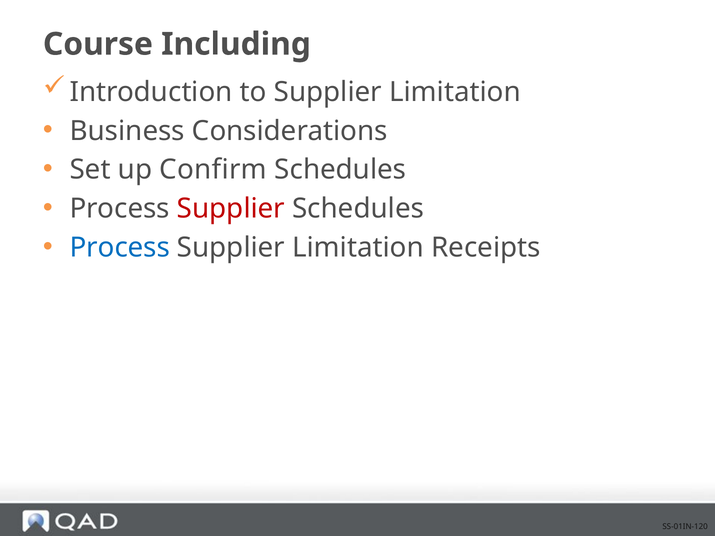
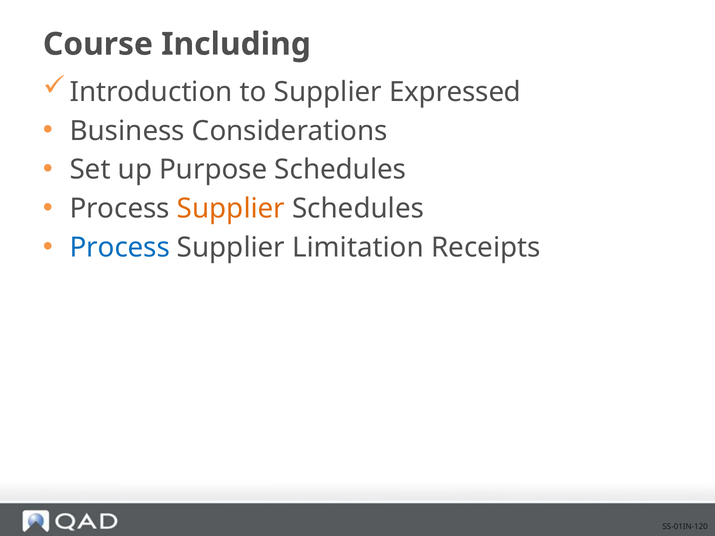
to Supplier Limitation: Limitation -> Expressed
Confirm: Confirm -> Purpose
Supplier at (231, 209) colour: red -> orange
